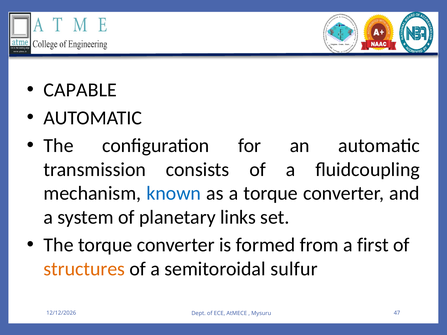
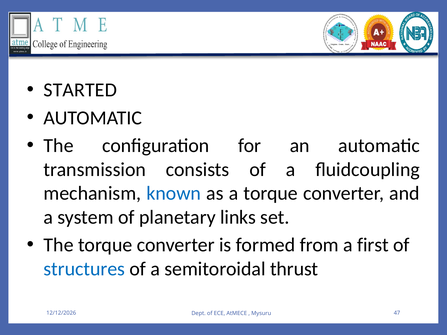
CAPABLE: CAPABLE -> STARTED
structures colour: orange -> blue
sulfur: sulfur -> thrust
